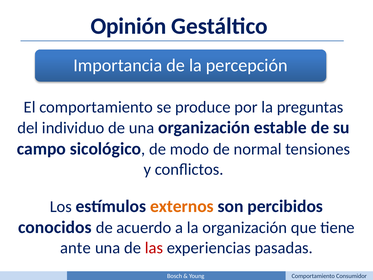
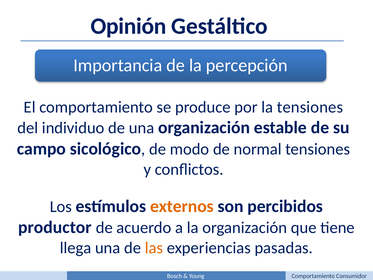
la preguntas: preguntas -> tensiones
conocidos: conocidos -> productor
ante: ante -> llega
las colour: red -> orange
